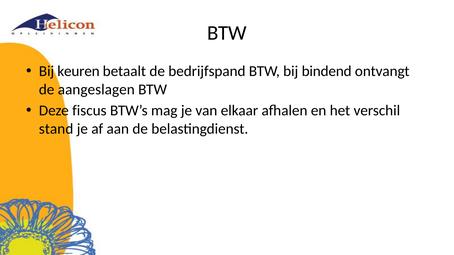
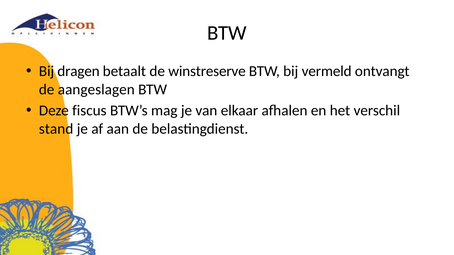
keuren: keuren -> dragen
bedrijfspand: bedrijfspand -> winstreserve
bindend: bindend -> vermeld
